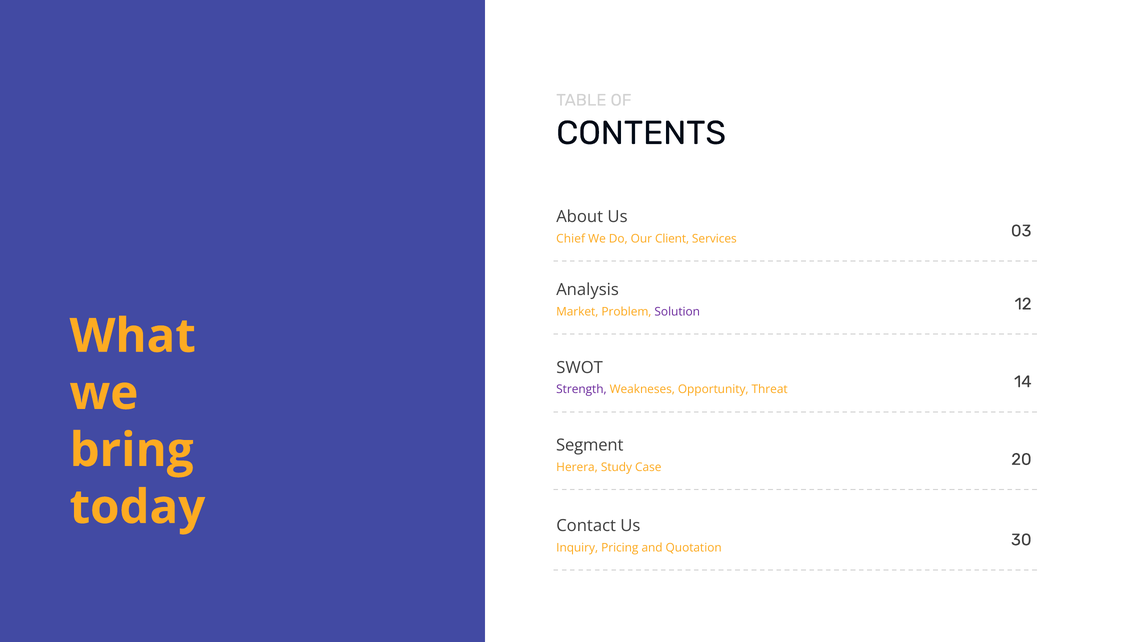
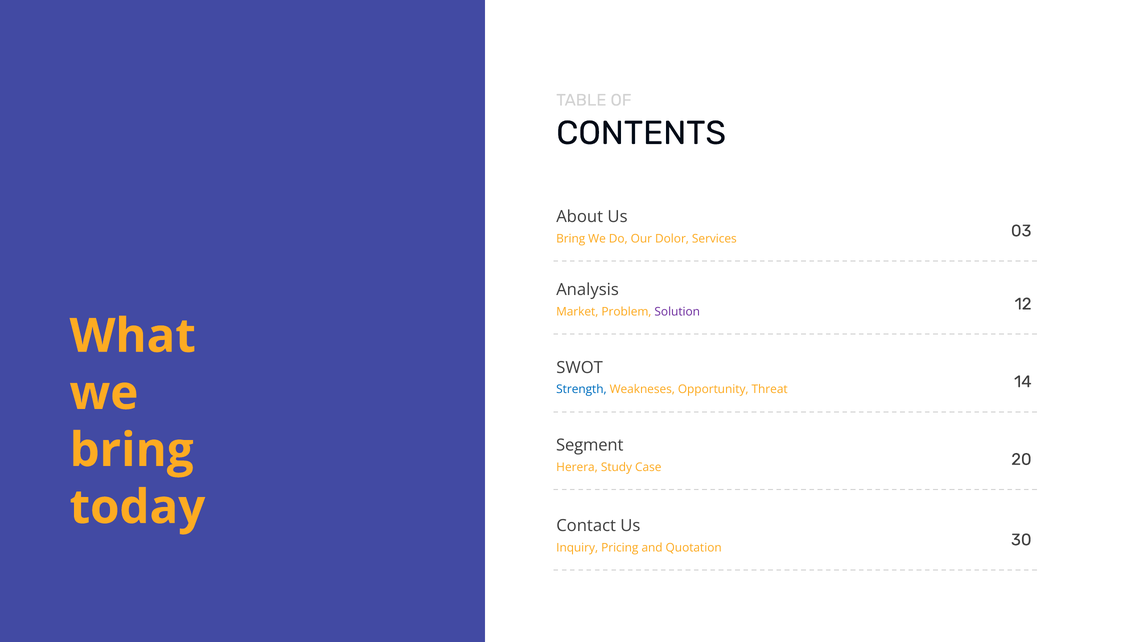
Chief at (571, 239): Chief -> Bring
Client: Client -> Dolor
Strength colour: purple -> blue
